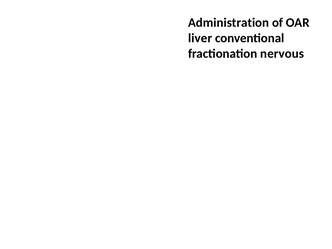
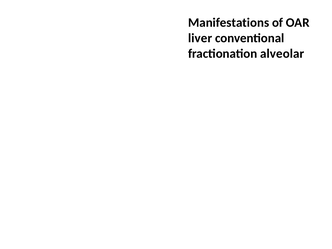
Administration: Administration -> Manifestations
nervous: nervous -> alveolar
